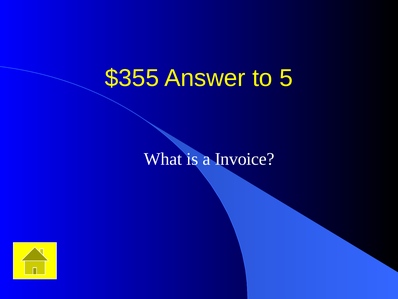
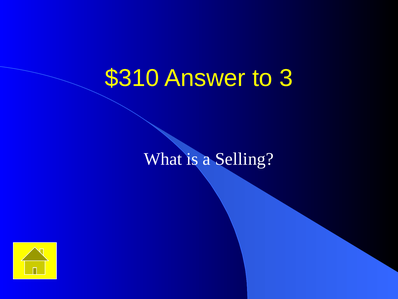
$355: $355 -> $310
5: 5 -> 3
Invoice: Invoice -> Selling
